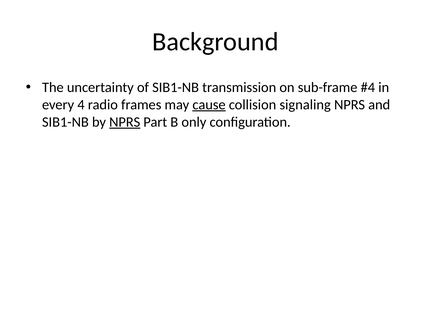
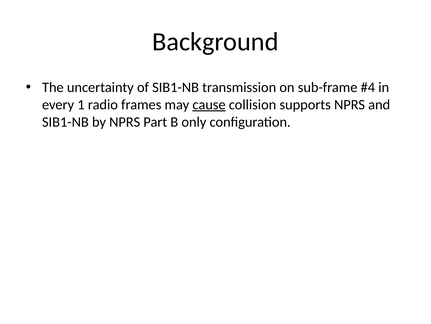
4: 4 -> 1
signaling: signaling -> supports
NPRS at (125, 122) underline: present -> none
